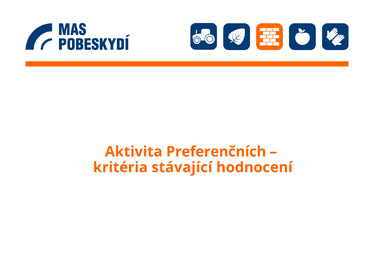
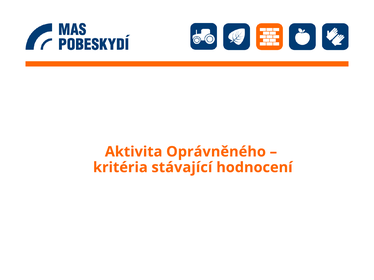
Preferenčních: Preferenčních -> Oprávněného
